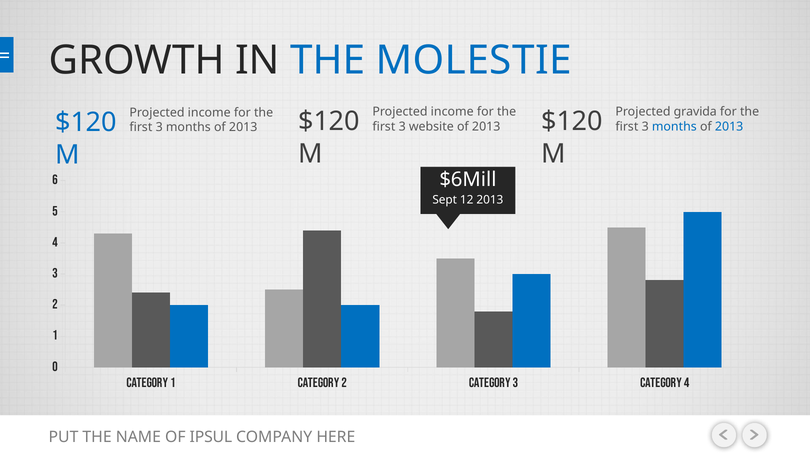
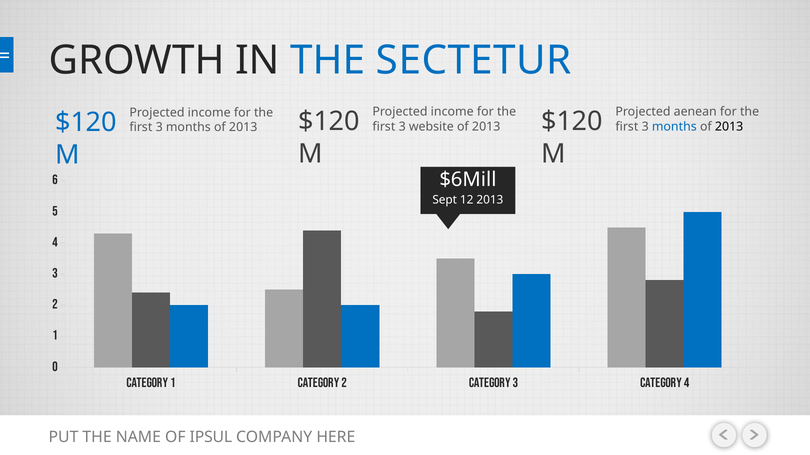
MOLESTIE: MOLESTIE -> SECTETUR
gravida: gravida -> aenean
2013 at (729, 127) colour: blue -> black
